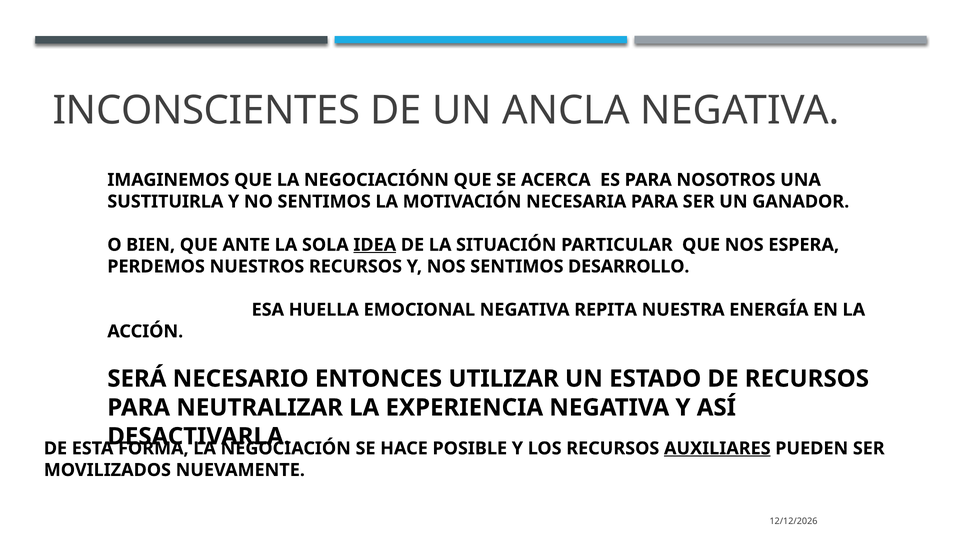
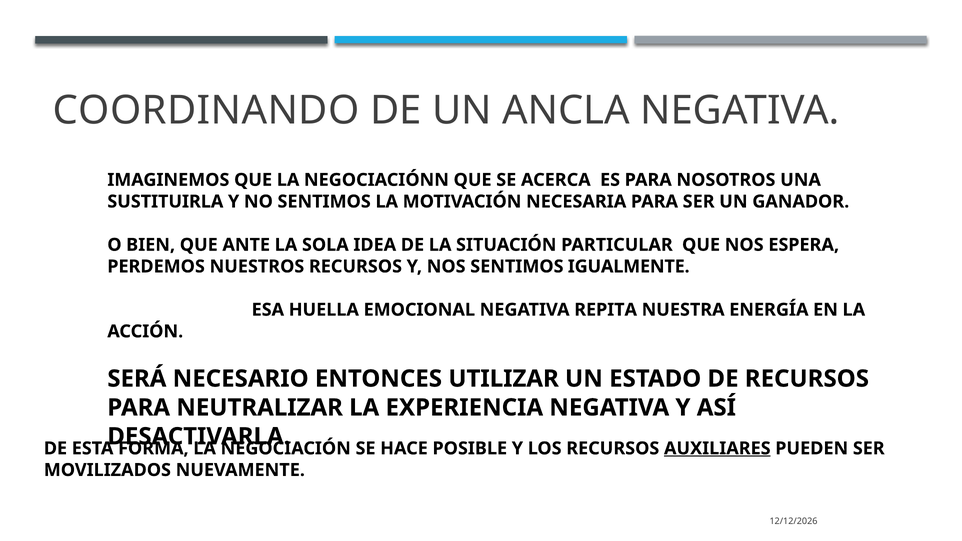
INCONSCIENTES: INCONSCIENTES -> COORDINANDO
IDEA underline: present -> none
DESARROLLO: DESARROLLO -> IGUALMENTE
